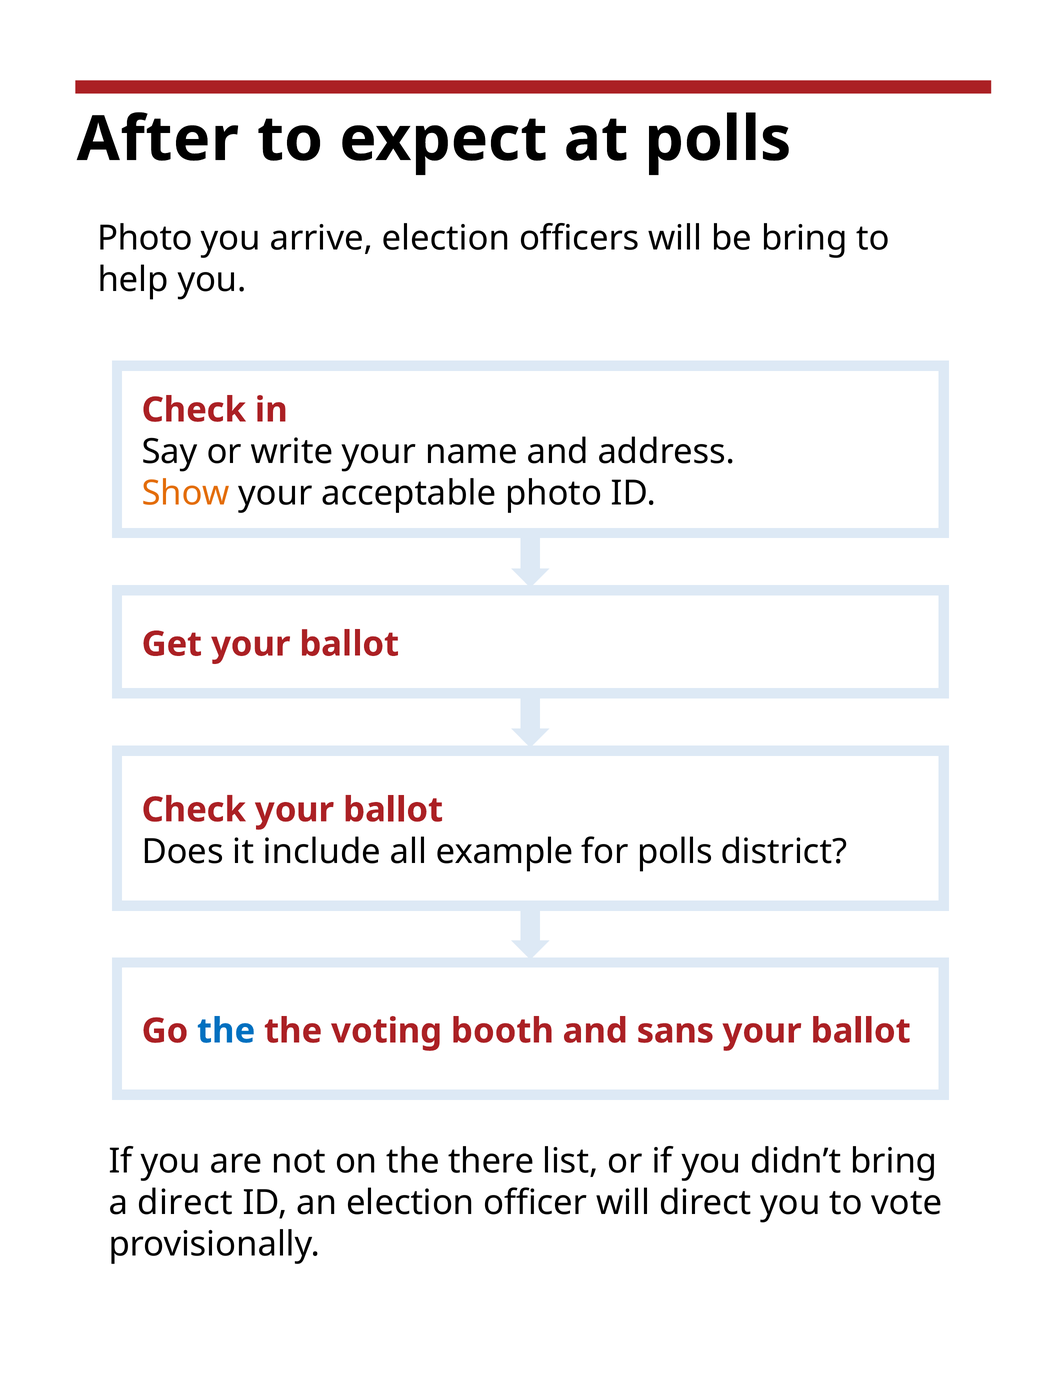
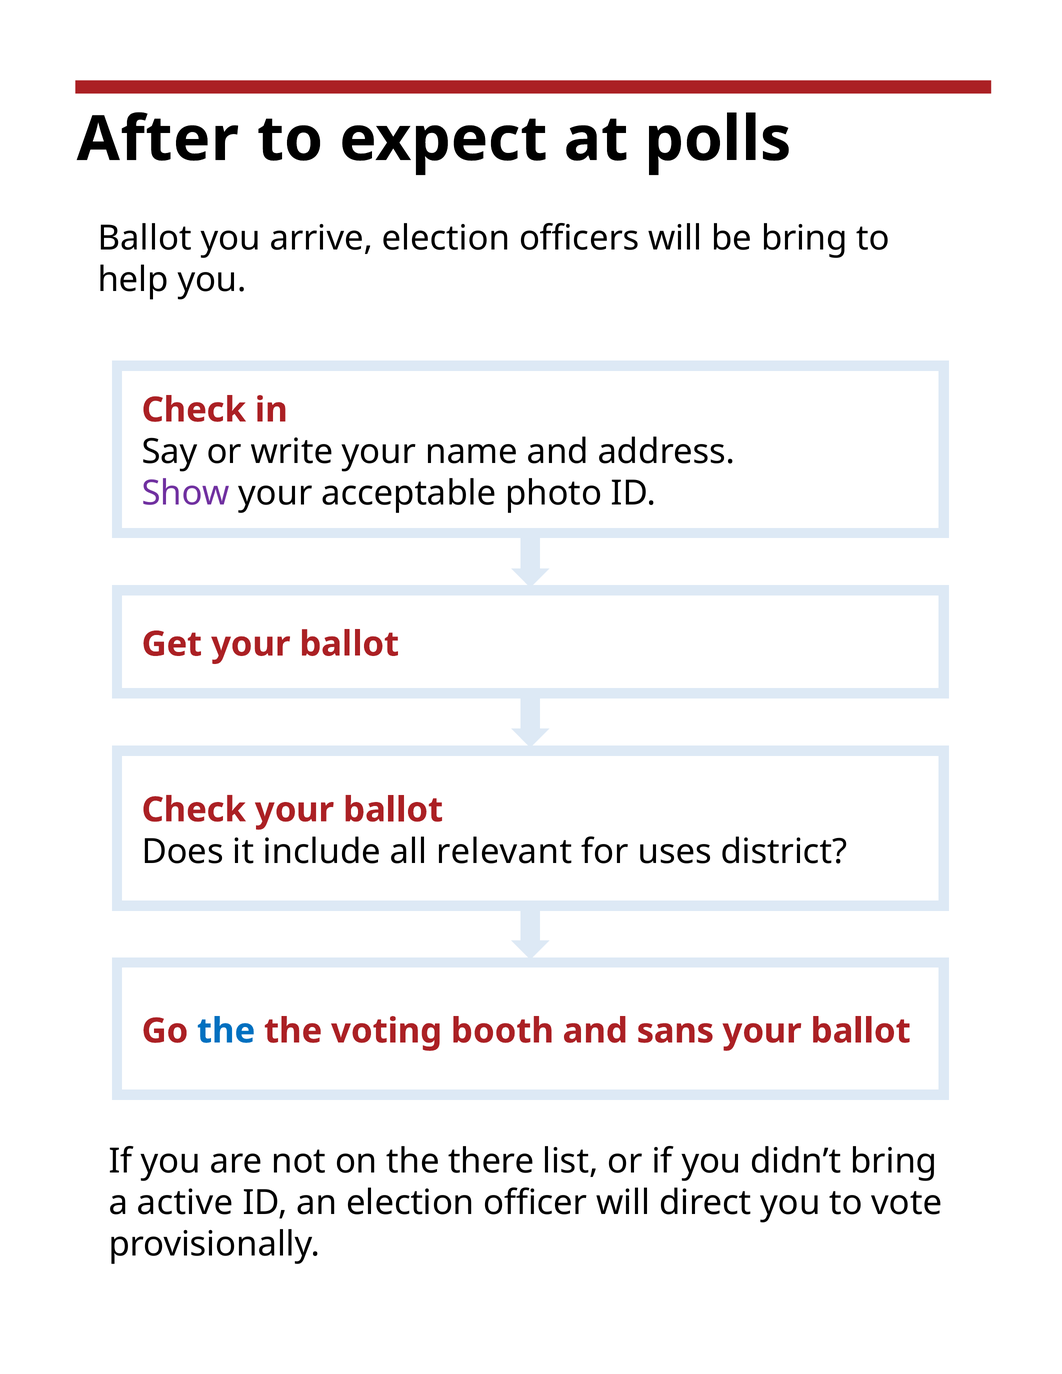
Photo at (145, 238): Photo -> Ballot
Show colour: orange -> purple
example: example -> relevant
for polls: polls -> uses
a direct: direct -> active
